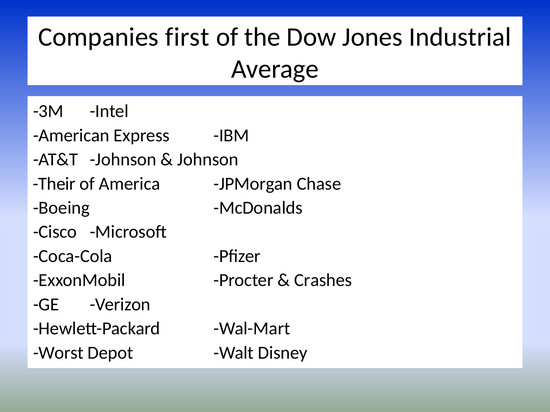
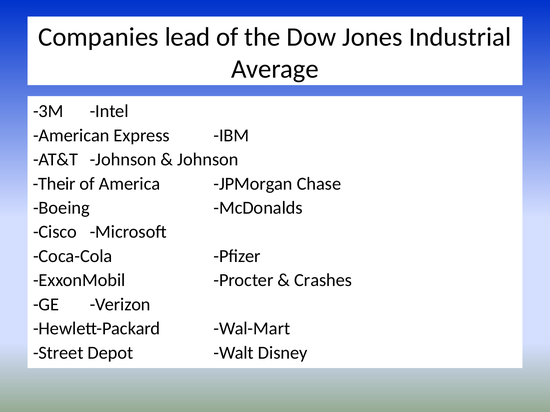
first: first -> lead
Worst: Worst -> Street
